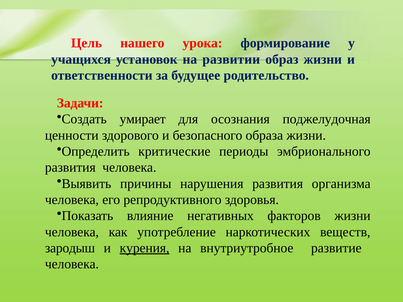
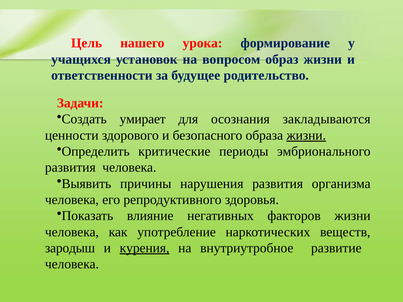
развитии: развитии -> вопросом
поджелудочная: поджелудочная -> закладываются
жизни at (306, 135) underline: none -> present
